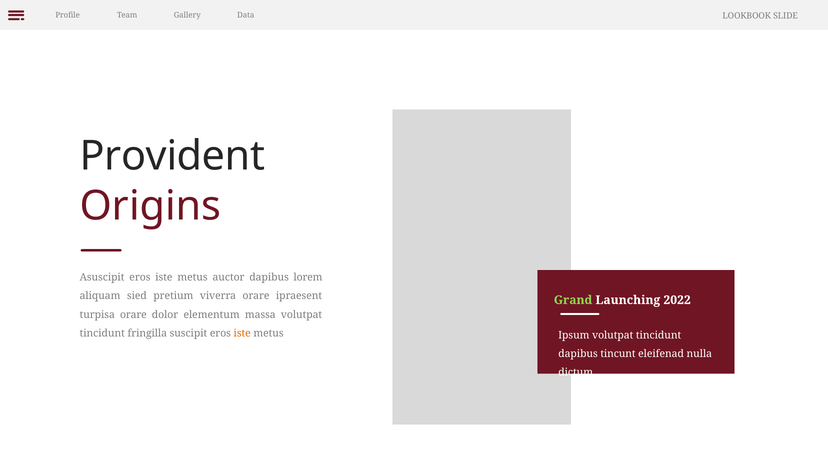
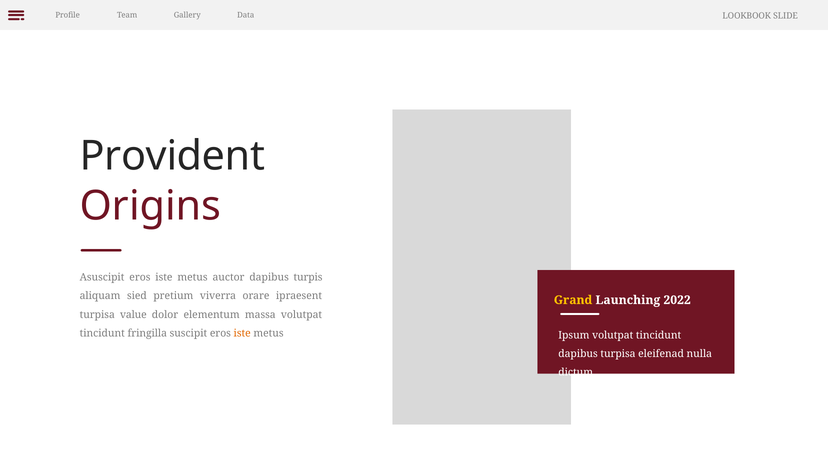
lorem: lorem -> turpis
Grand colour: light green -> yellow
turpisa orare: orare -> value
dapibus tincunt: tincunt -> turpisa
